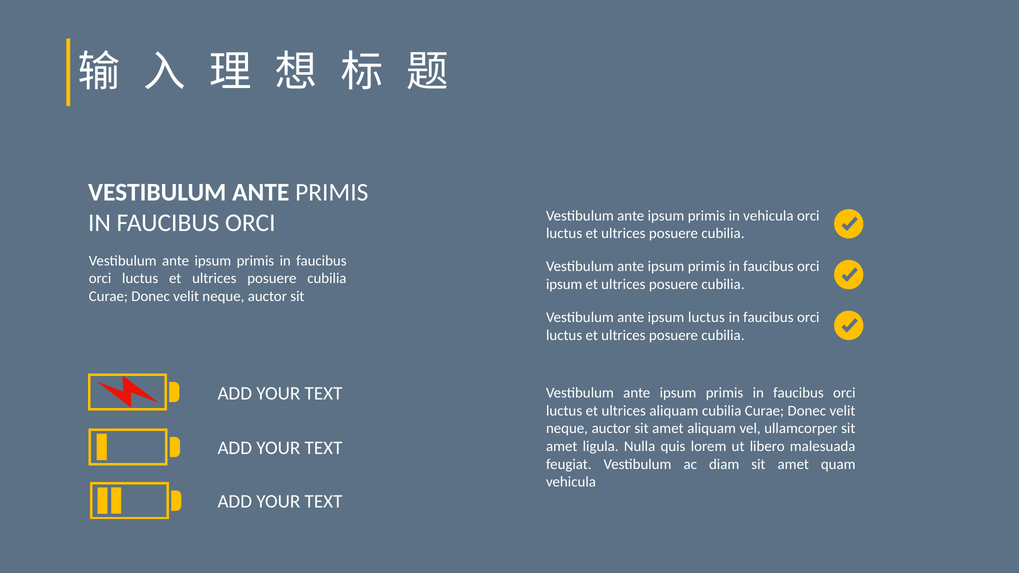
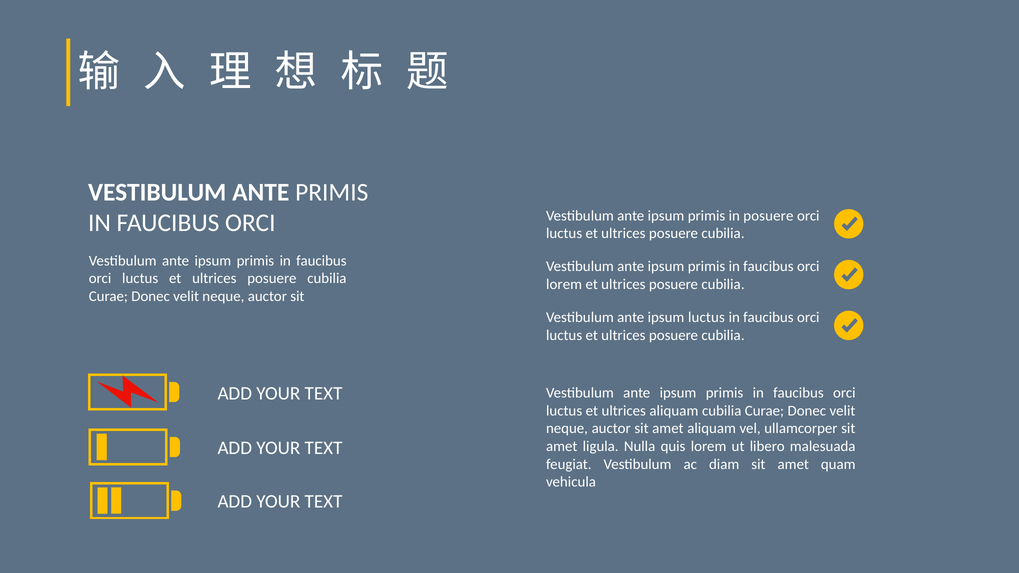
in vehicula: vehicula -> posuere
ipsum at (564, 284): ipsum -> lorem
